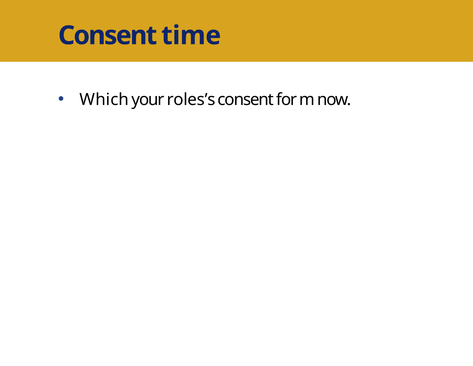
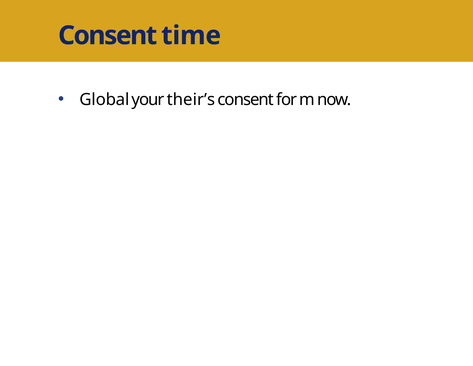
Which: Which -> Global
roles’s: roles’s -> their’s
